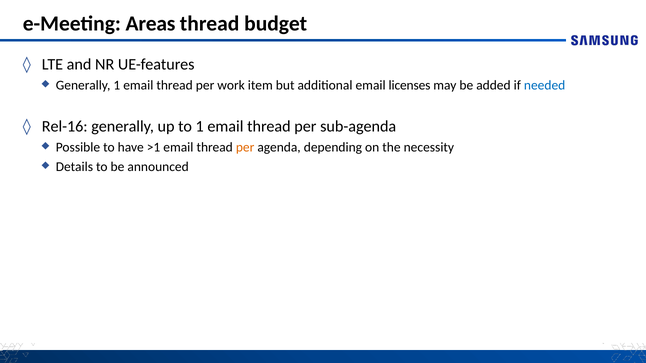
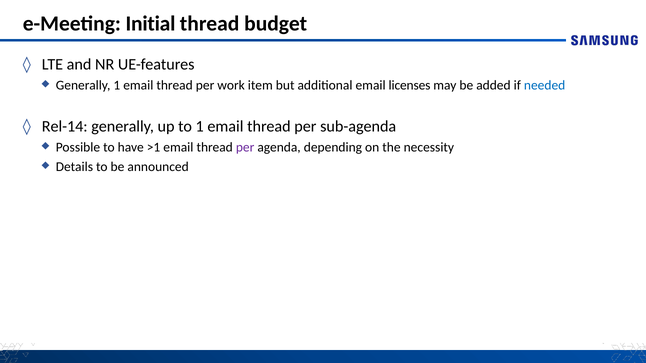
Areas: Areas -> Initial
Rel-16: Rel-16 -> Rel-14
per at (245, 148) colour: orange -> purple
